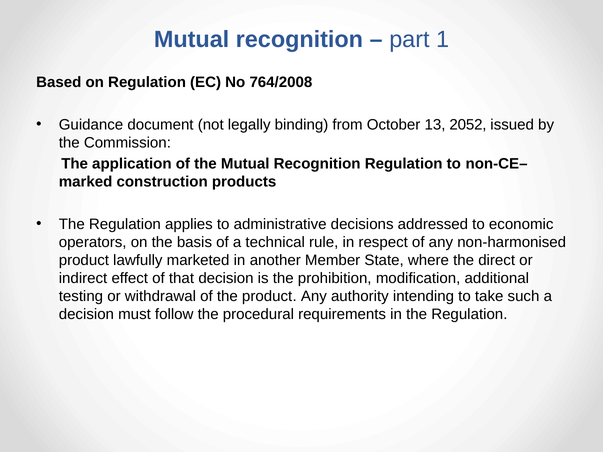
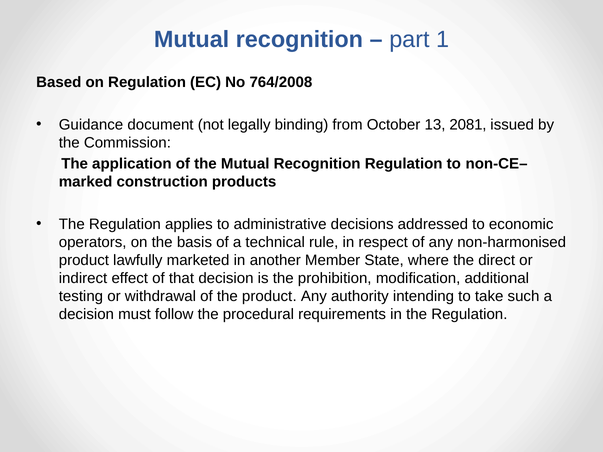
2052: 2052 -> 2081
